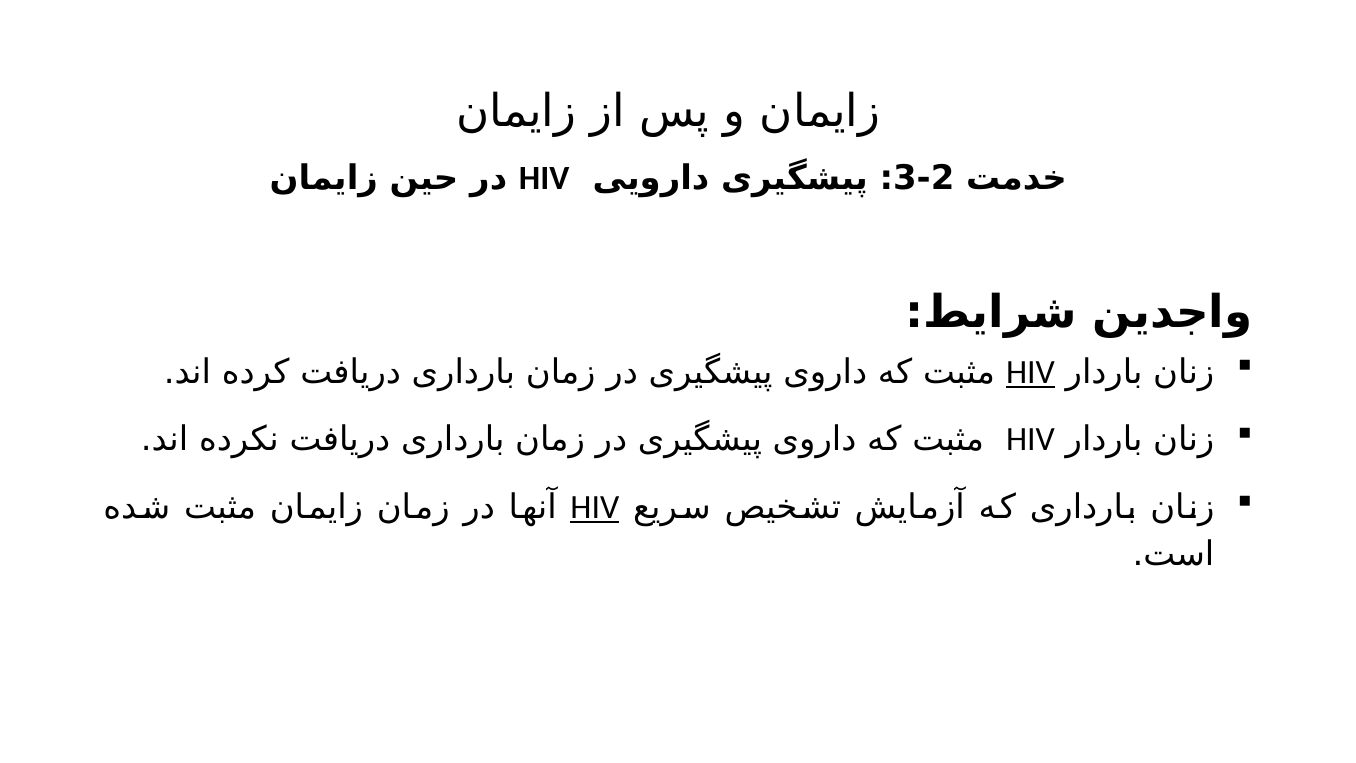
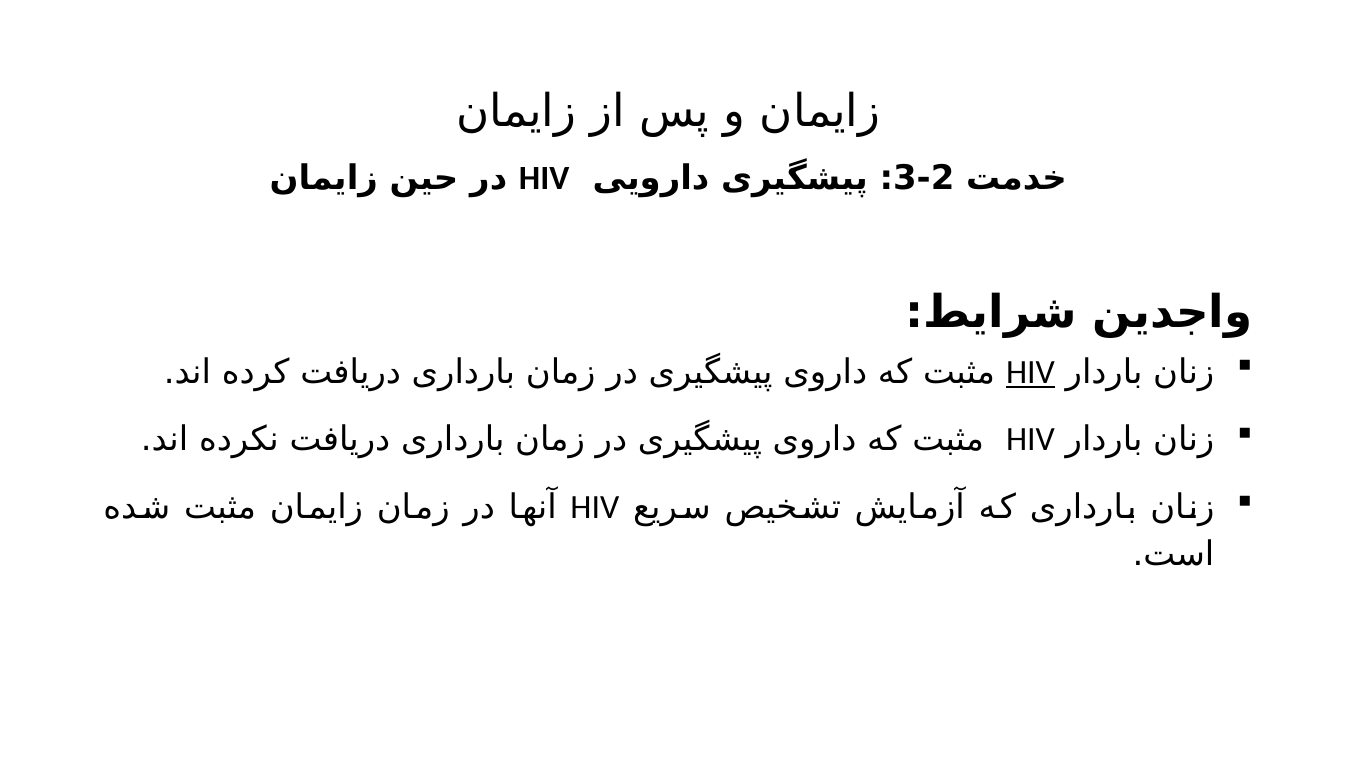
HIV at (595, 507) underline: present -> none
